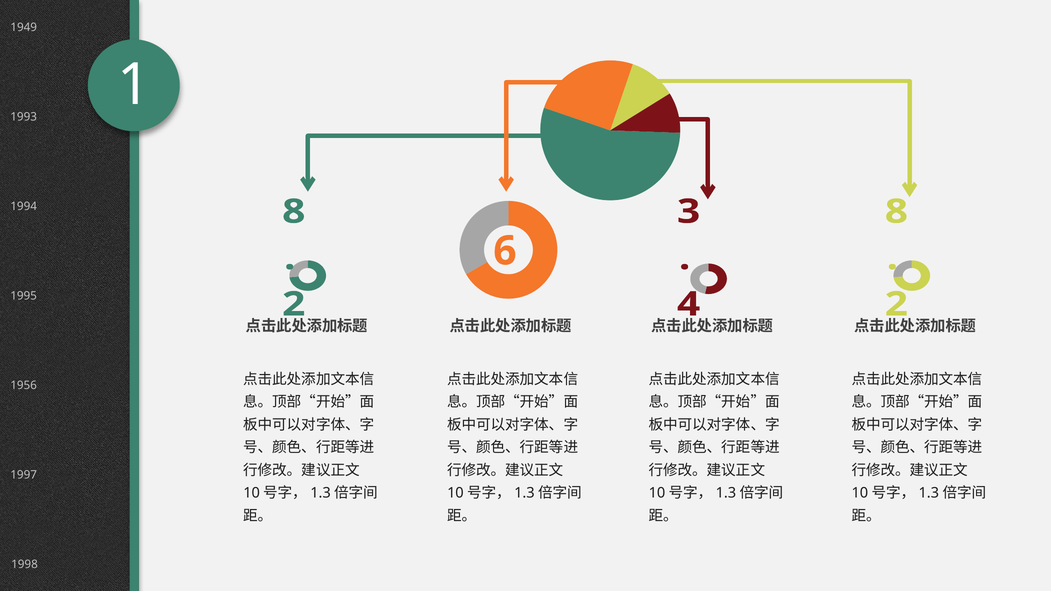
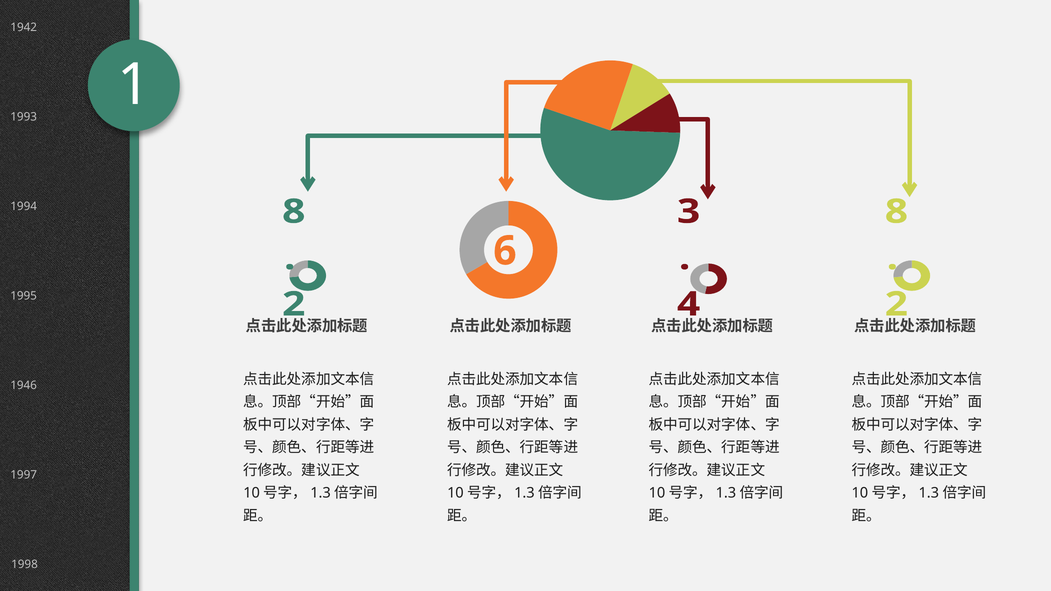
1949: 1949 -> 1942
1956: 1956 -> 1946
